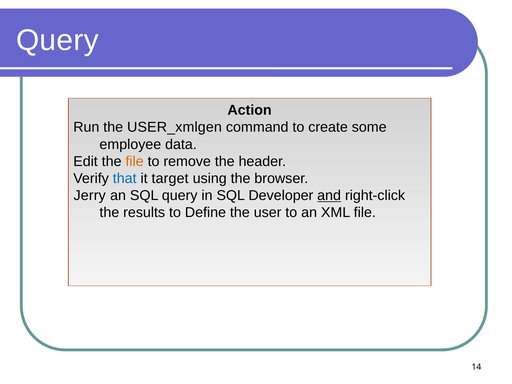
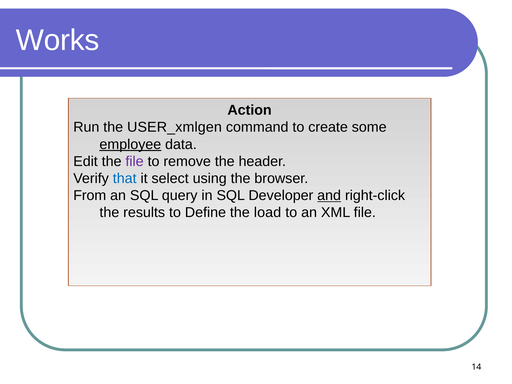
Query at (57, 40): Query -> Works
employee underline: none -> present
file at (135, 161) colour: orange -> purple
target: target -> select
Jerry: Jerry -> From
user: user -> load
